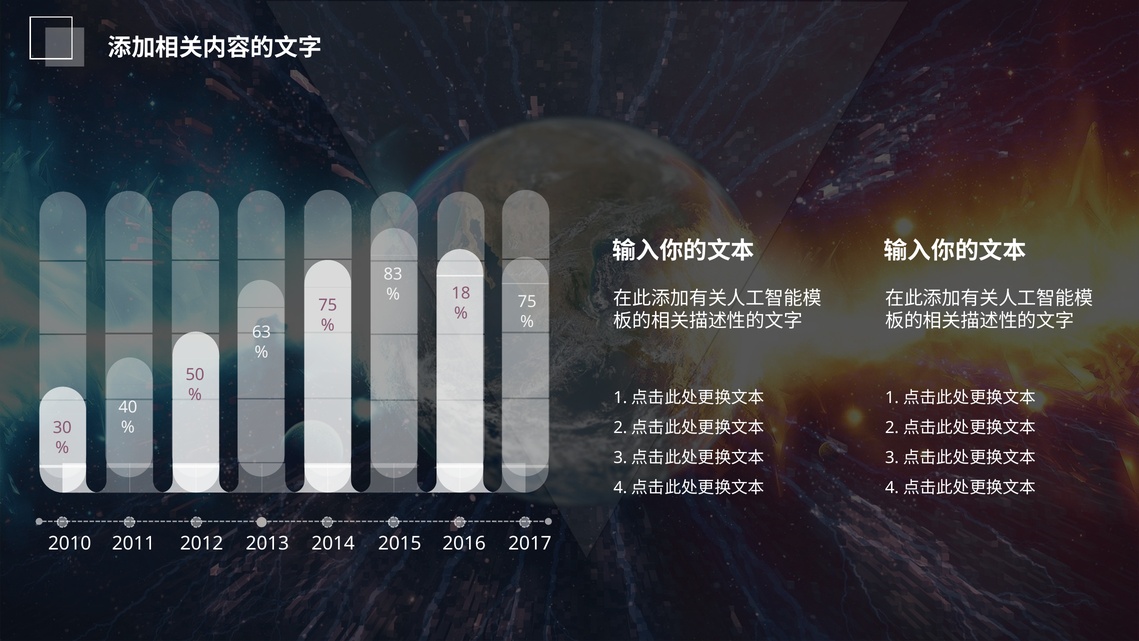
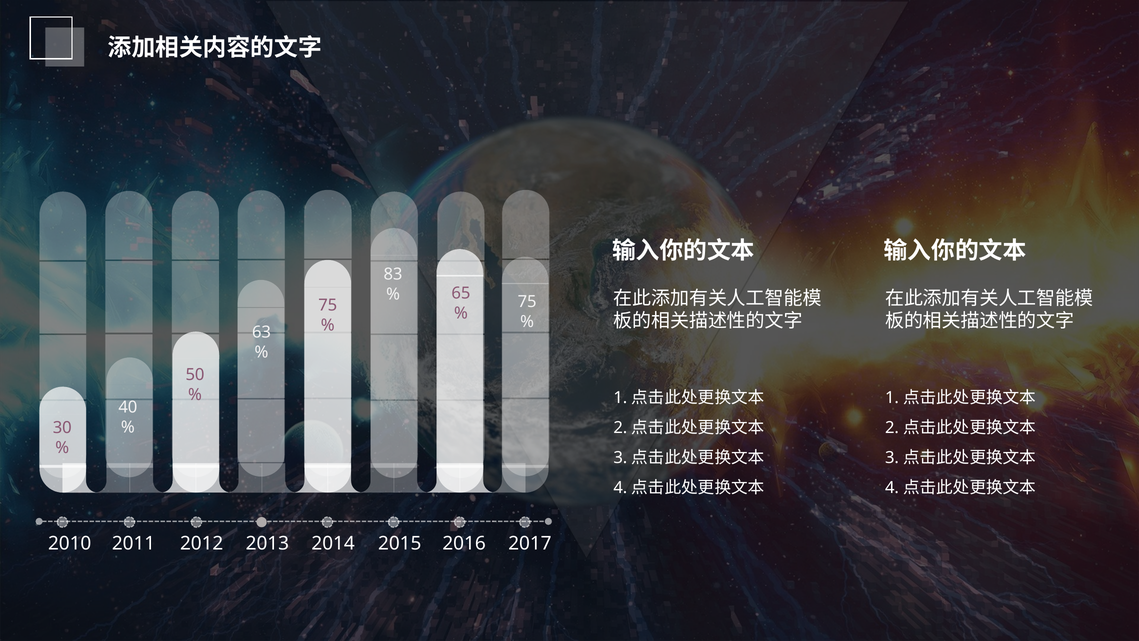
18: 18 -> 65
